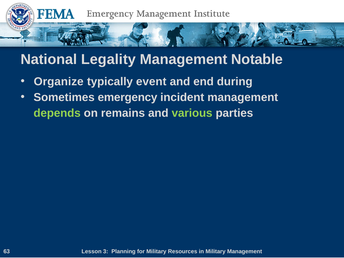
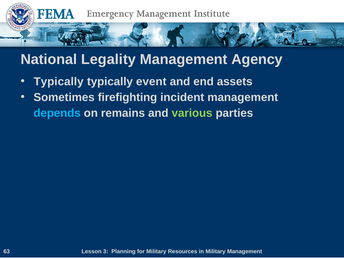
Notable: Notable -> Agency
Organize at (59, 82): Organize -> Typically
during: during -> assets
emergency: emergency -> firefighting
depends colour: light green -> light blue
